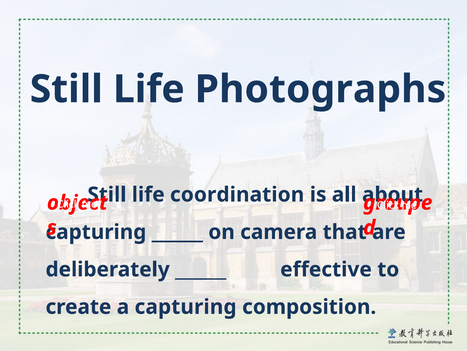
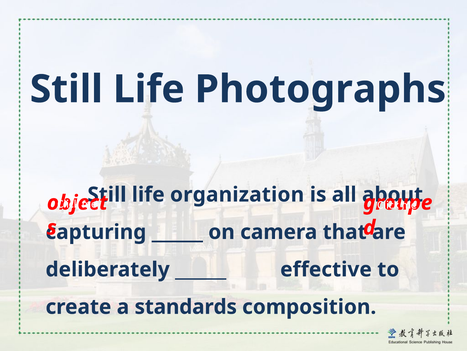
coordination: coordination -> organization
a capturing: capturing -> standards
